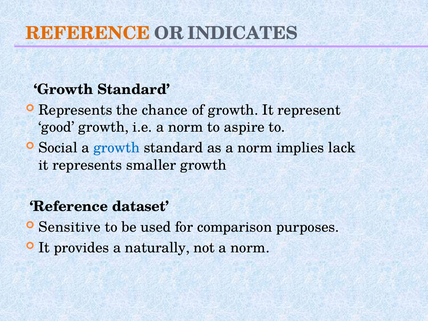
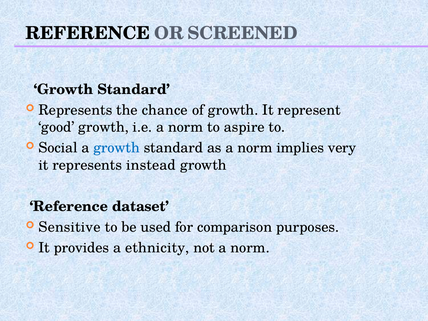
REFERENCE at (88, 33) colour: orange -> black
INDICATES: INDICATES -> SCREENED
lack: lack -> very
smaller: smaller -> instead
naturally: naturally -> ethnicity
